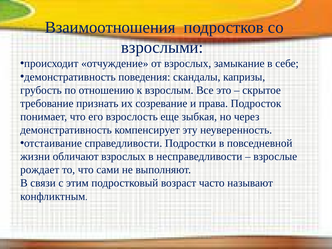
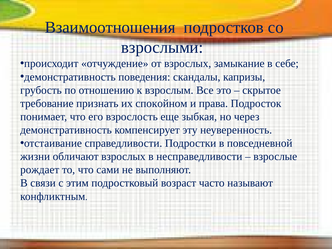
созревание: созревание -> спокойном
